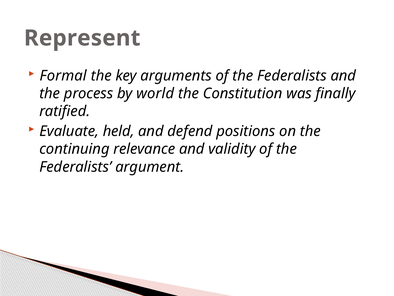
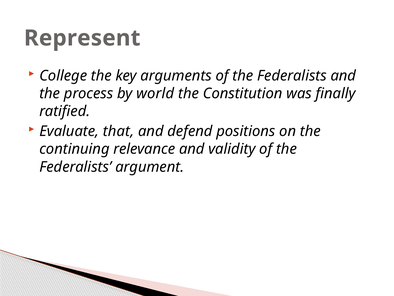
Formal: Formal -> College
held: held -> that
